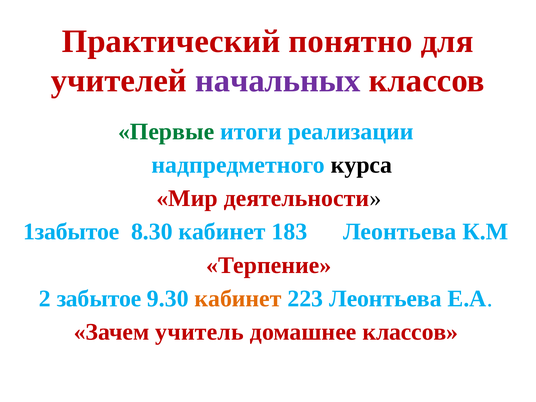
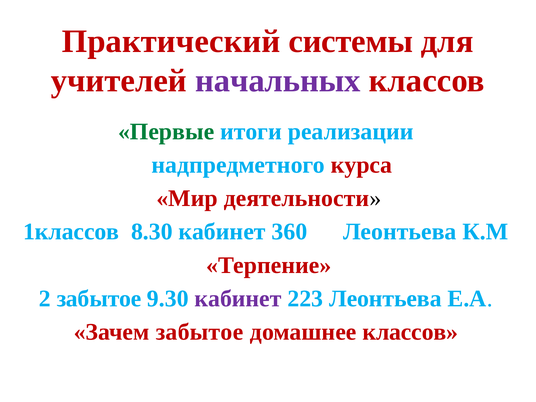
понятно: понятно -> системы
курса colour: black -> red
1забытое: 1забытое -> 1классов
183: 183 -> 360
кабинет at (238, 299) colour: orange -> purple
Зачем учитель: учитель -> забытое
